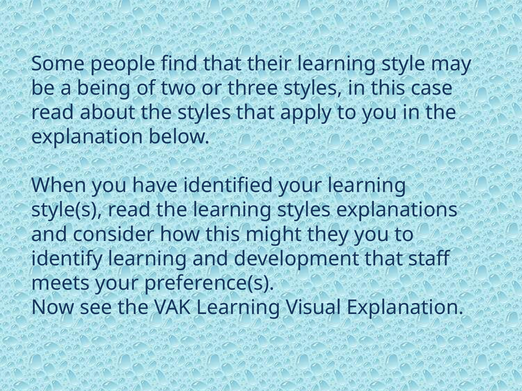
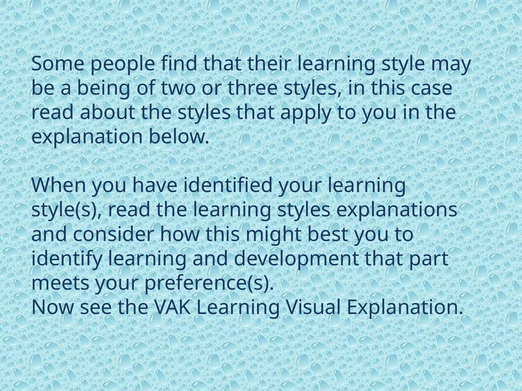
they: they -> best
staff: staff -> part
